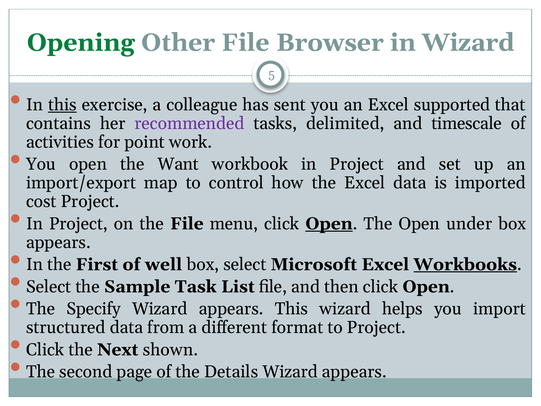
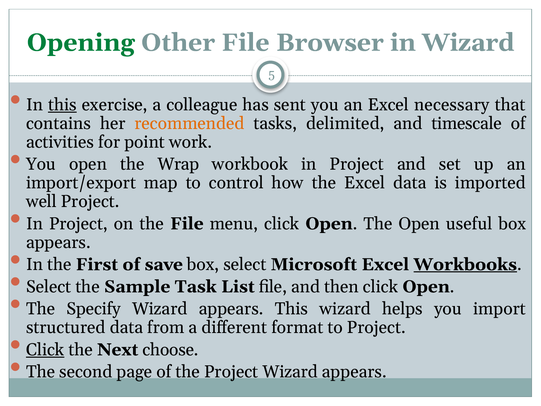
supported: supported -> necessary
recommended colour: purple -> orange
Want: Want -> Wrap
cost: cost -> well
Open at (329, 224) underline: present -> none
under: under -> useful
well: well -> save
Click at (45, 349) underline: none -> present
shown: shown -> choose
the Details: Details -> Project
